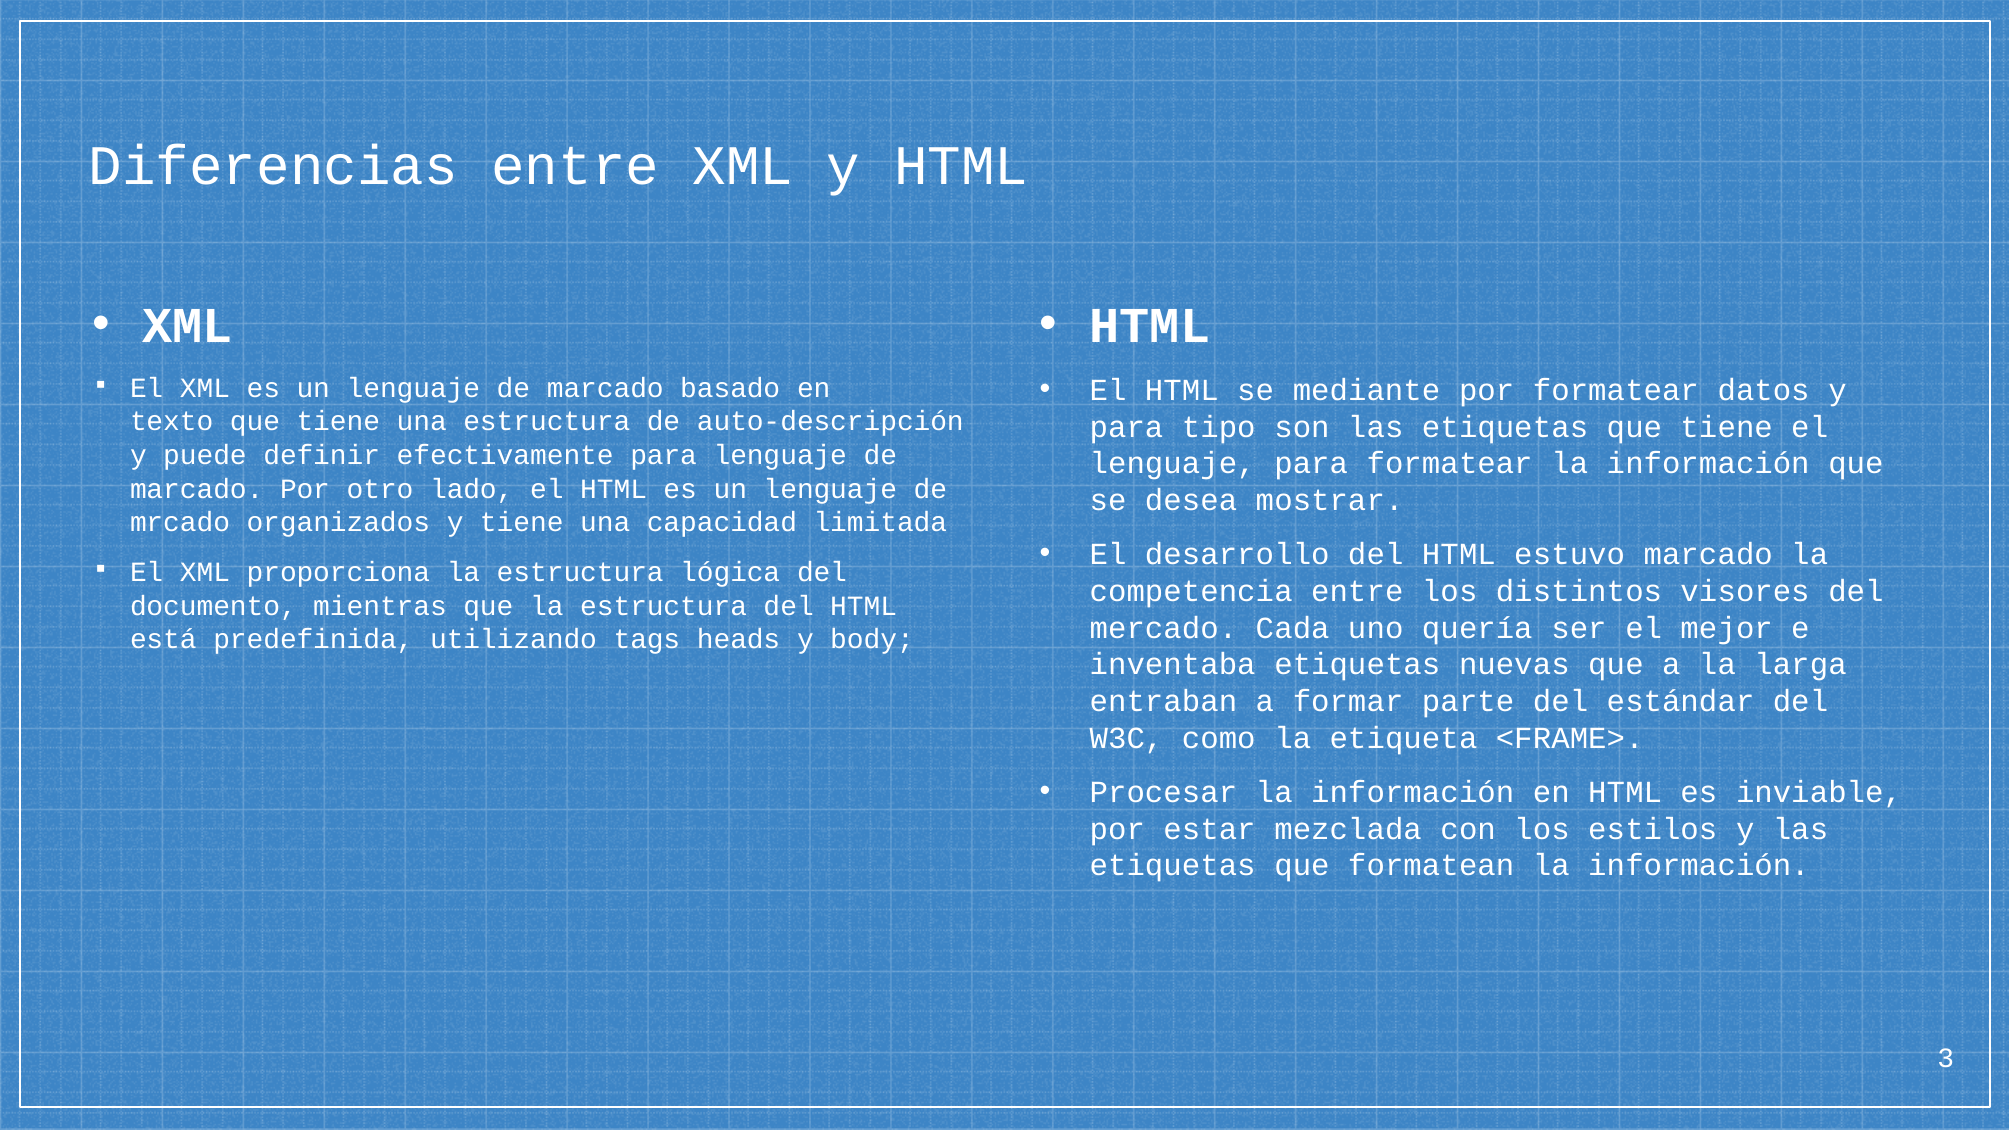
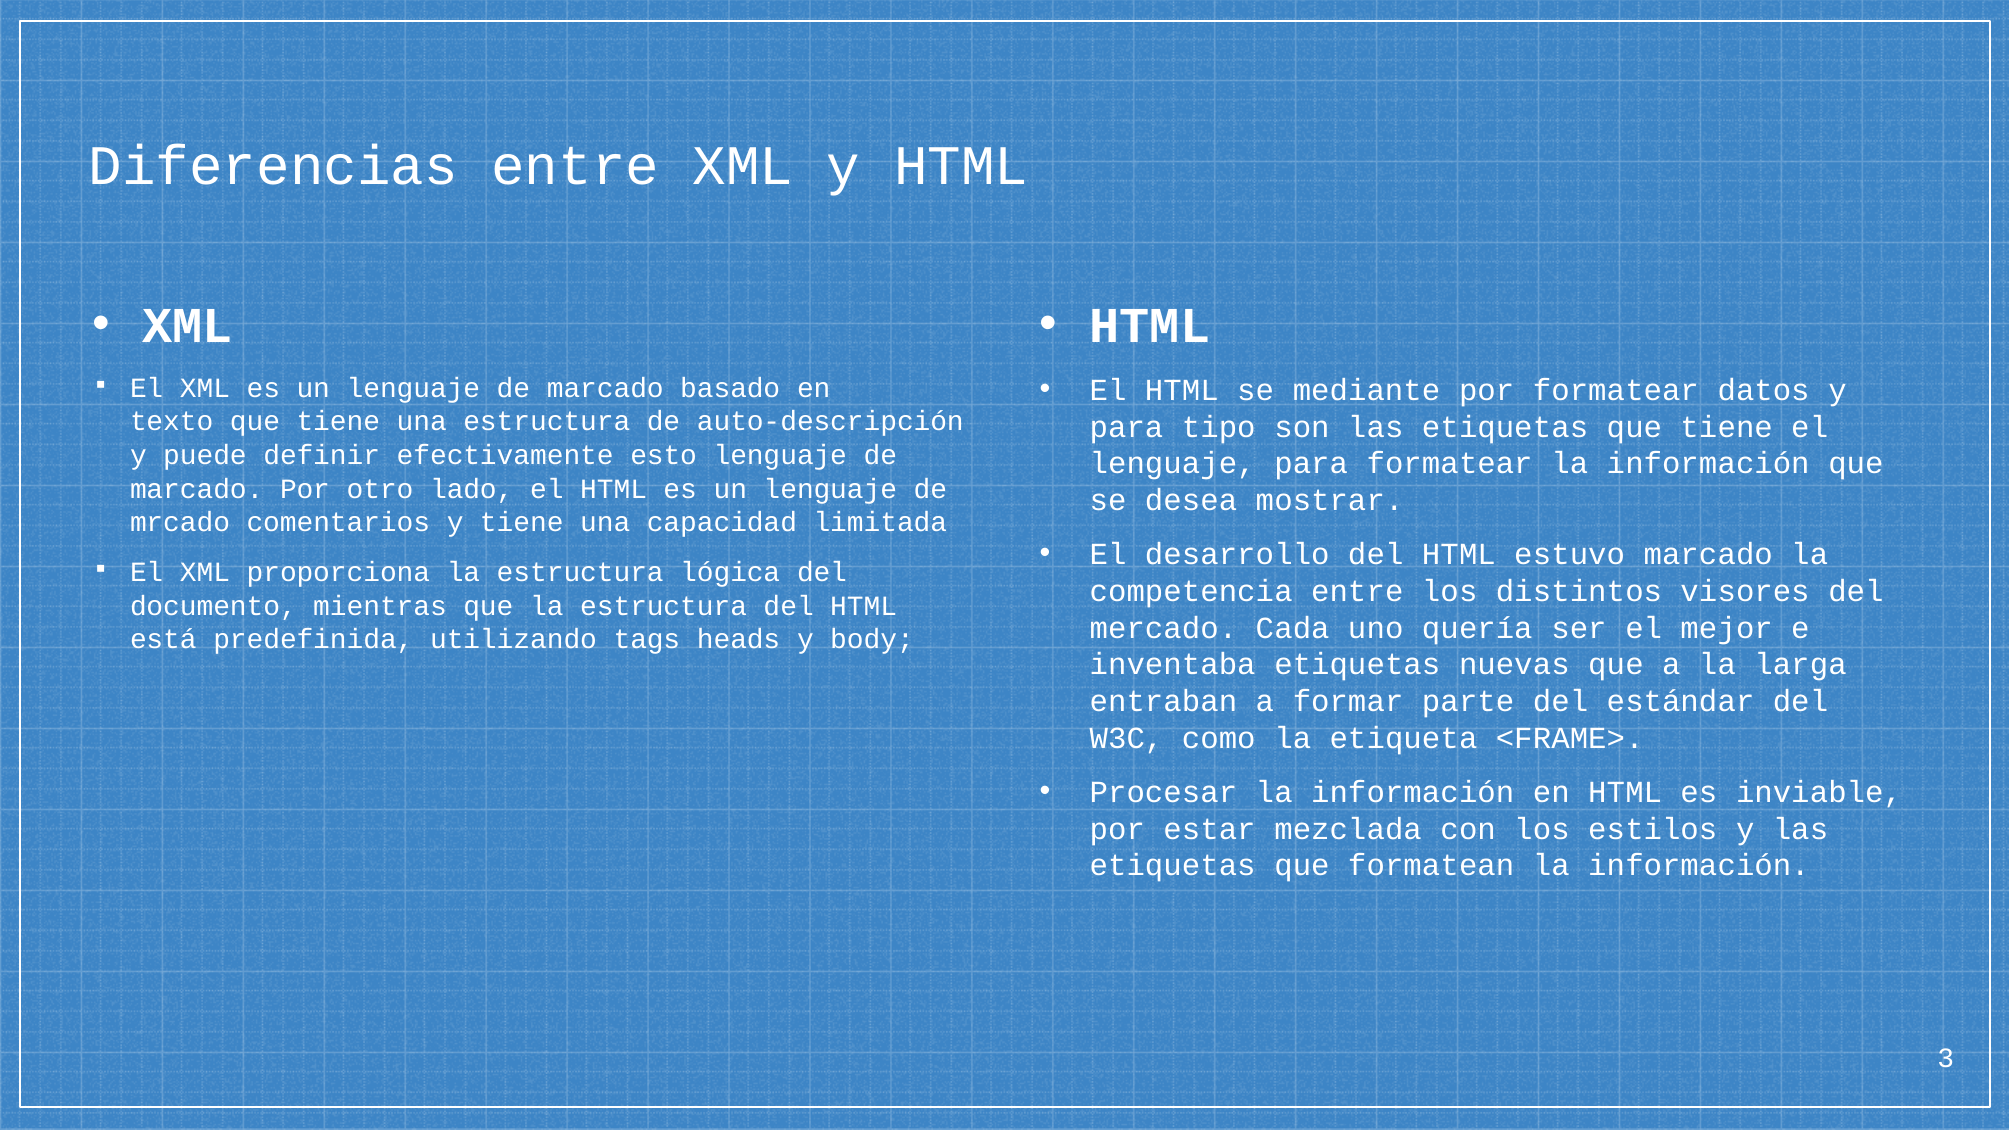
efectivamente para: para -> esto
organizados: organizados -> comentarios
